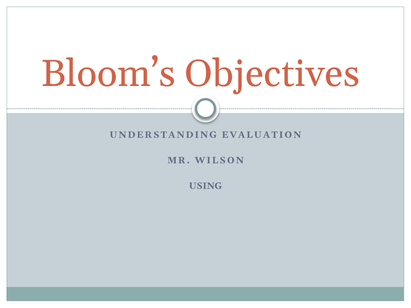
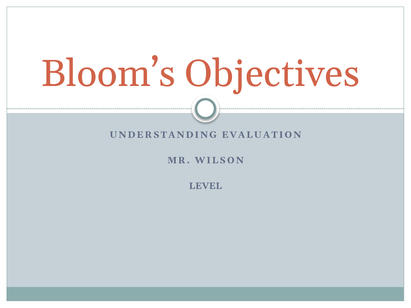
USING: USING -> LEVEL
